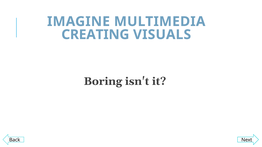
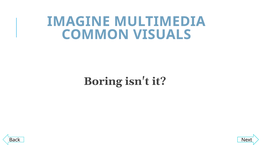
CREATING: CREATING -> COMMON
